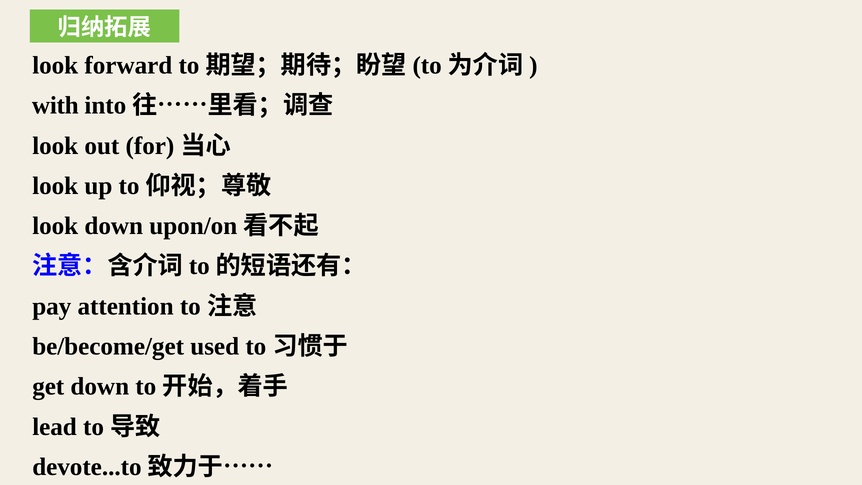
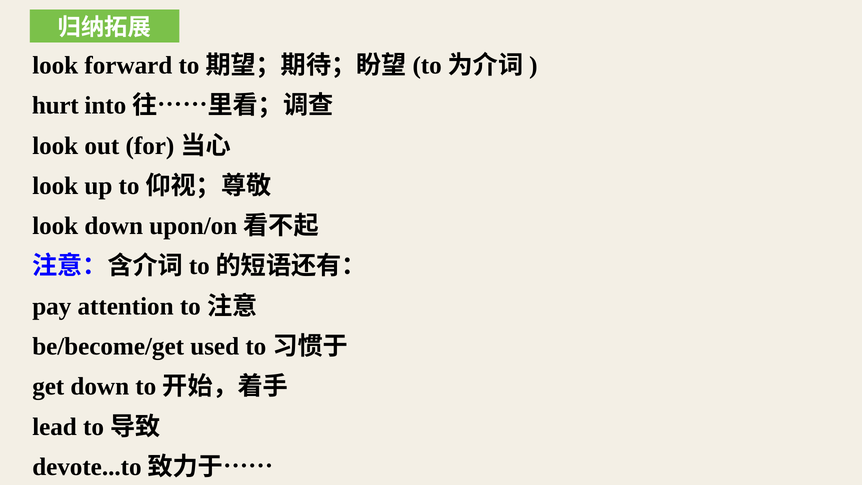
with: with -> hurt
